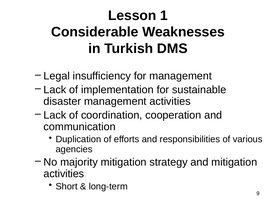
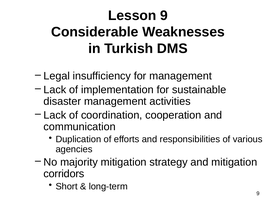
Lesson 1: 1 -> 9
activities at (64, 174): activities -> corridors
